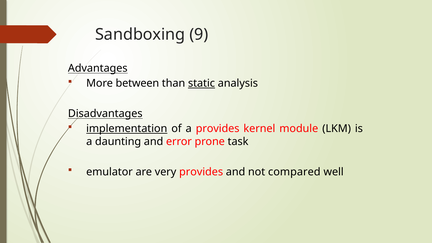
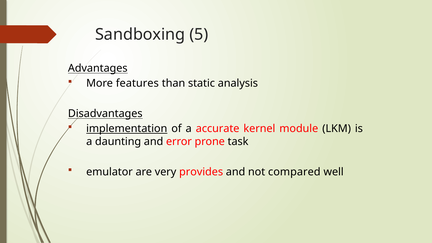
9: 9 -> 5
between: between -> features
static underline: present -> none
a provides: provides -> accurate
